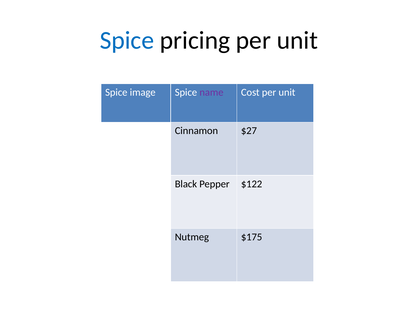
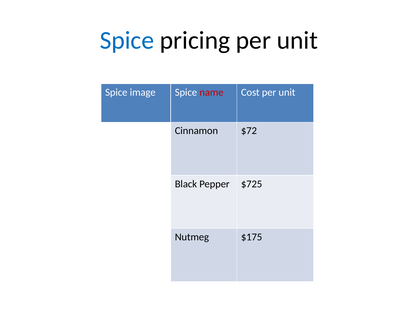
name colour: purple -> red
$27: $27 -> $72
$122: $122 -> $725
